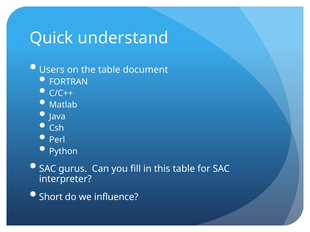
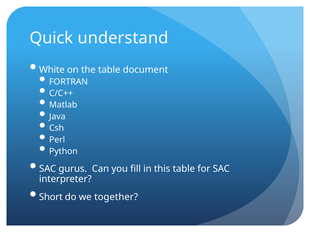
Users: Users -> White
influence: influence -> together
